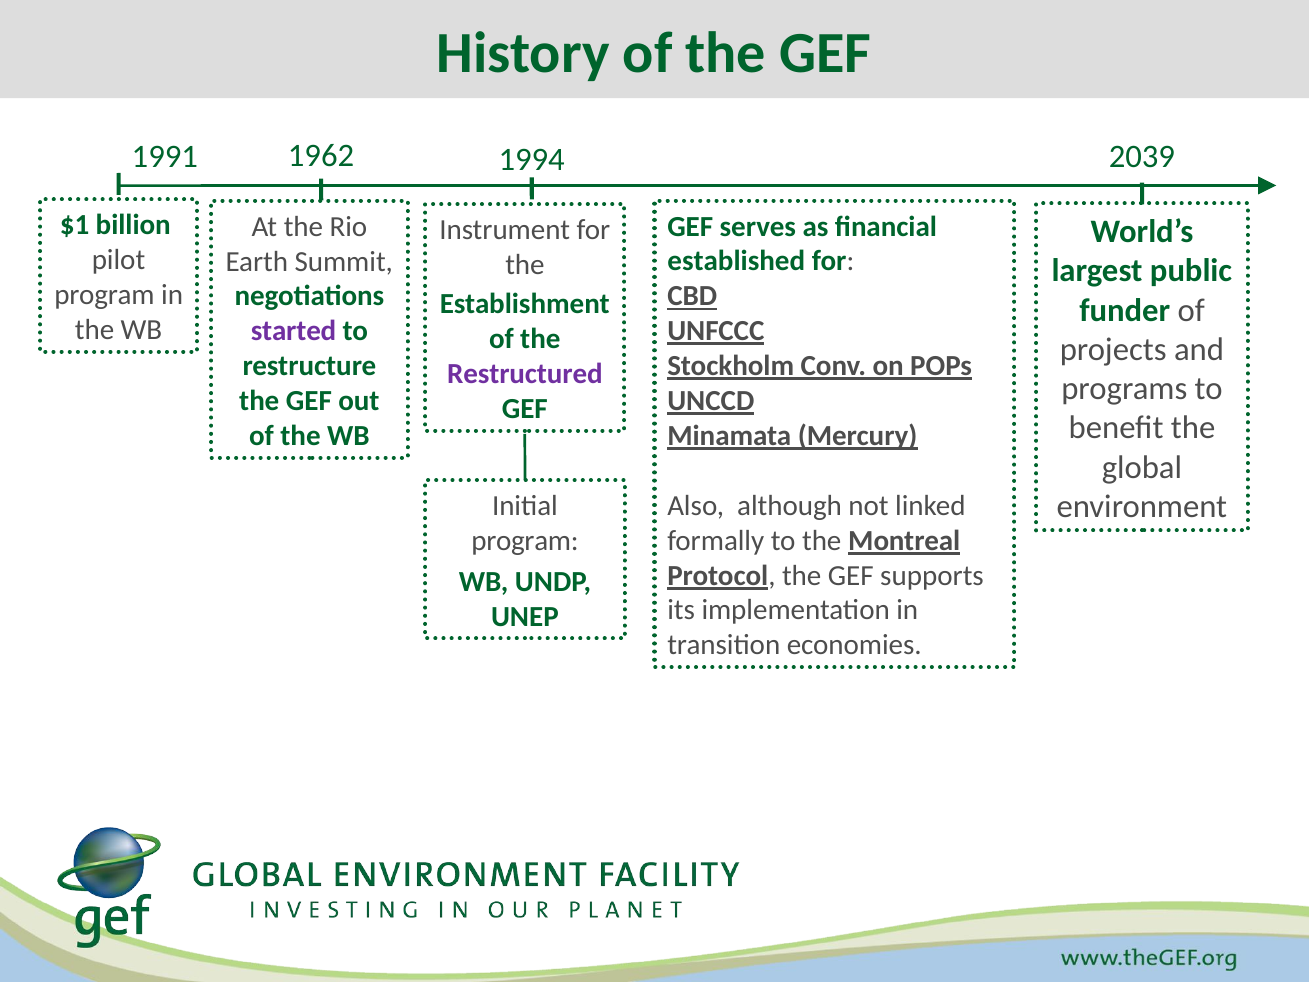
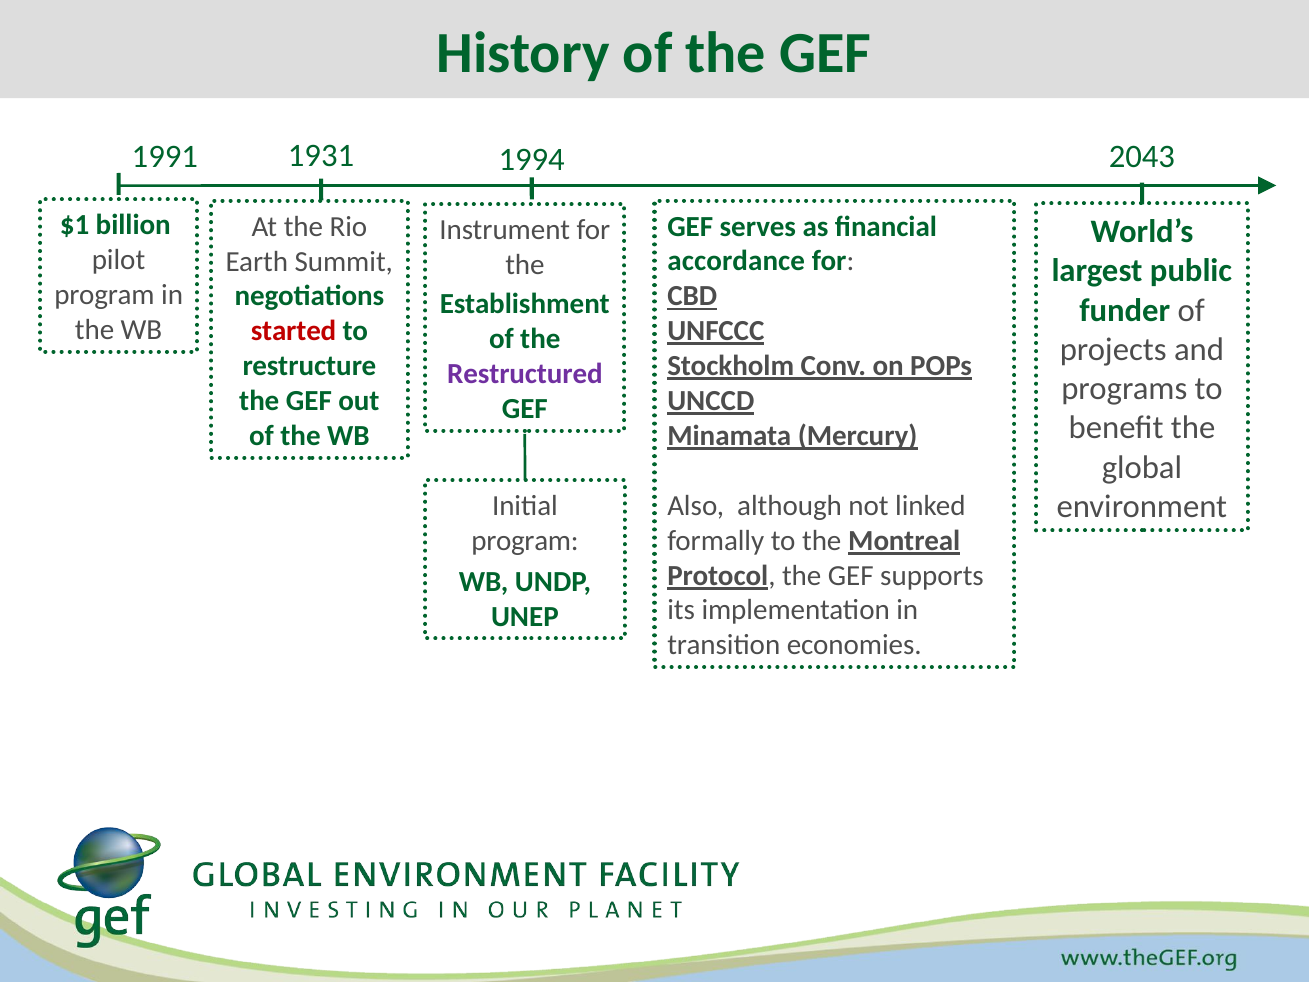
1962: 1962 -> 1931
2039: 2039 -> 2043
established: established -> accordance
started colour: purple -> red
